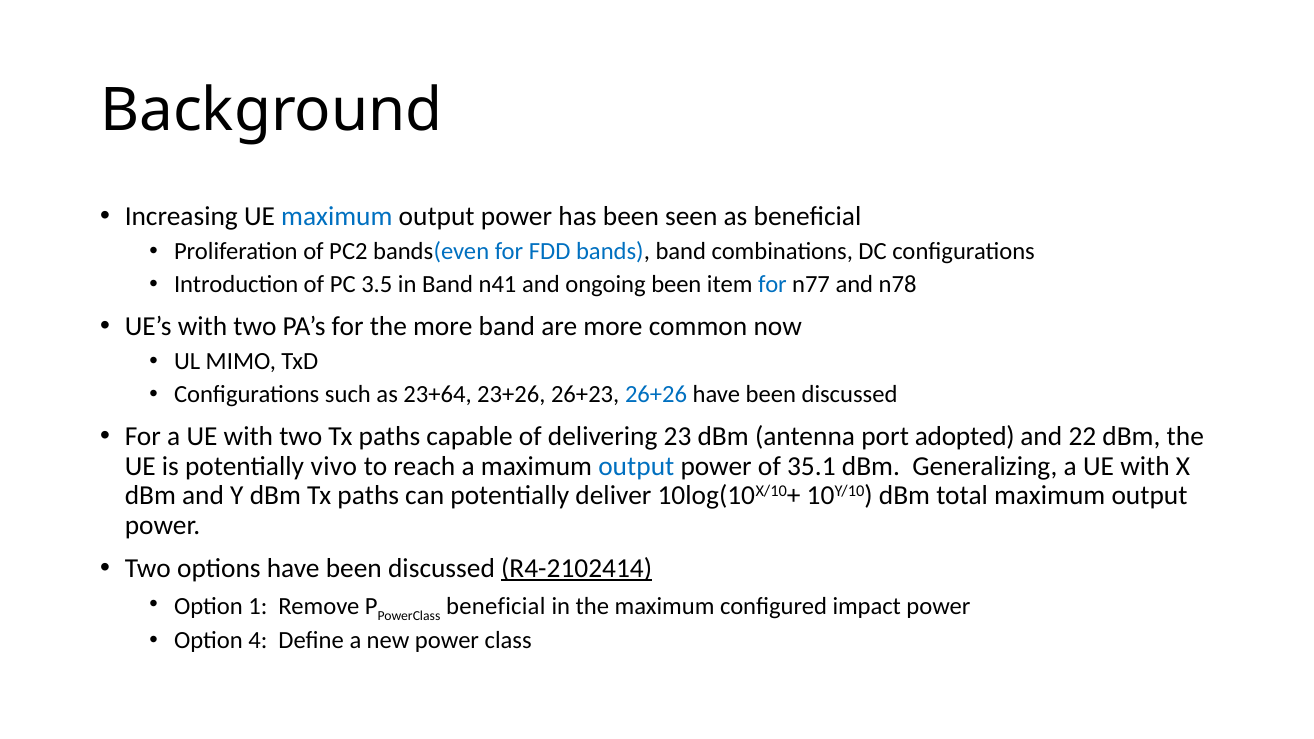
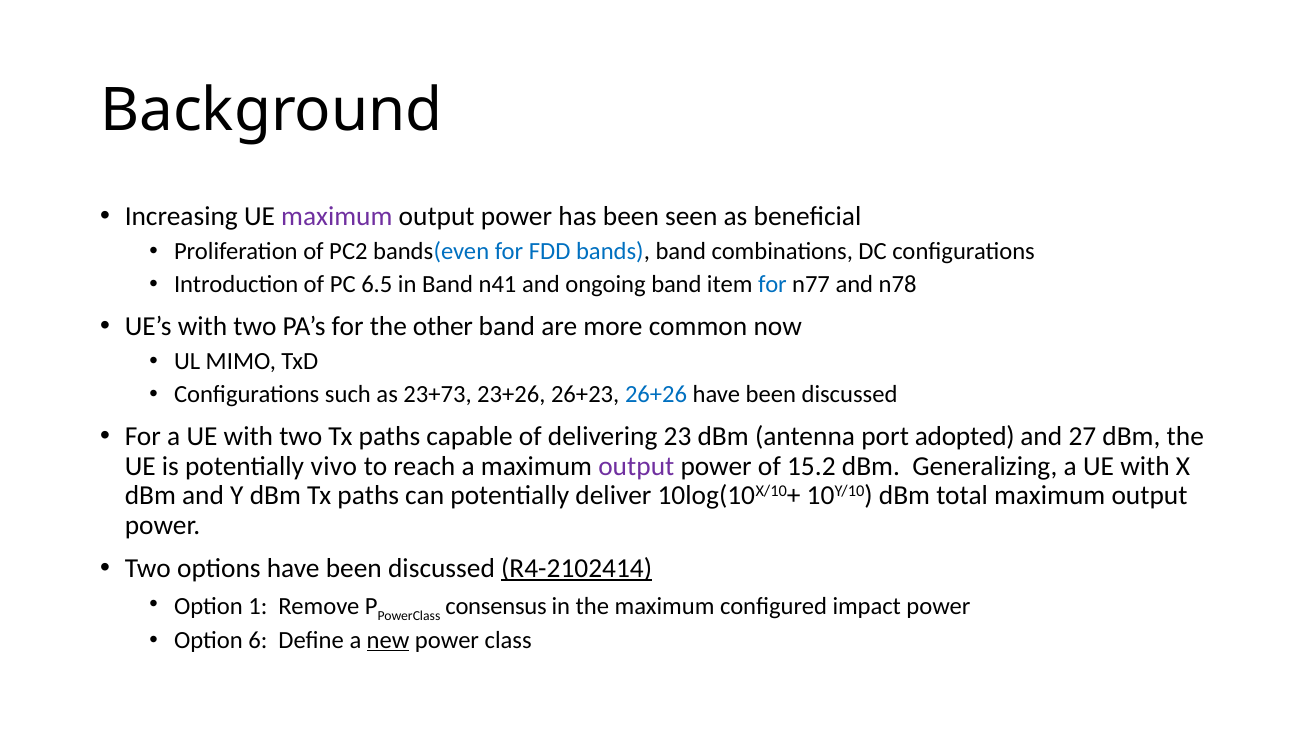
maximum at (337, 216) colour: blue -> purple
3.5: 3.5 -> 6.5
ongoing been: been -> band
the more: more -> other
23+64: 23+64 -> 23+73
22: 22 -> 27
output at (636, 466) colour: blue -> purple
35.1: 35.1 -> 15.2
beneficial at (496, 606): beneficial -> consensus
4: 4 -> 6
new underline: none -> present
